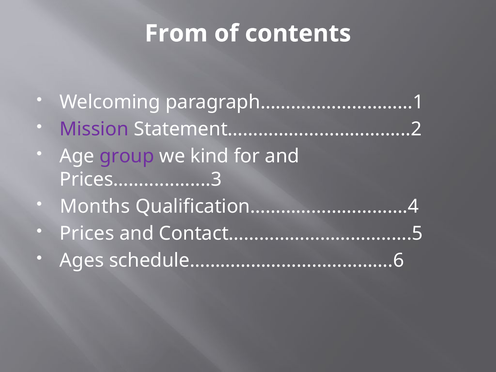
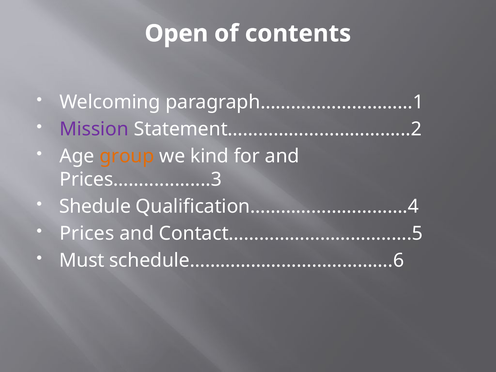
From: From -> Open
group colour: purple -> orange
Months: Months -> Shedule
Ages: Ages -> Must
